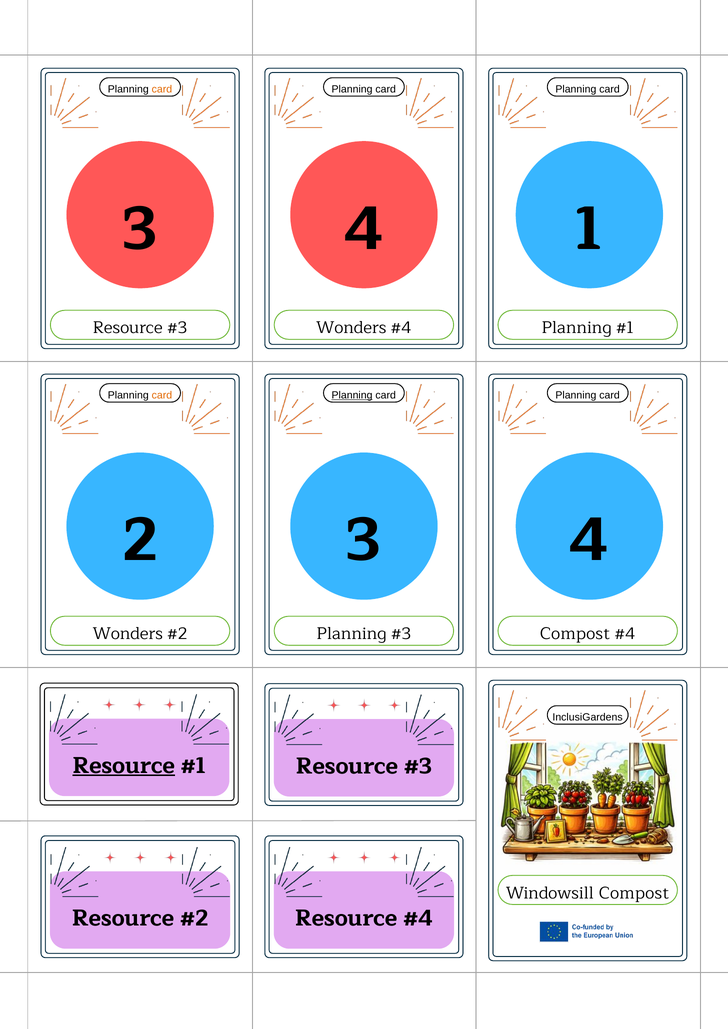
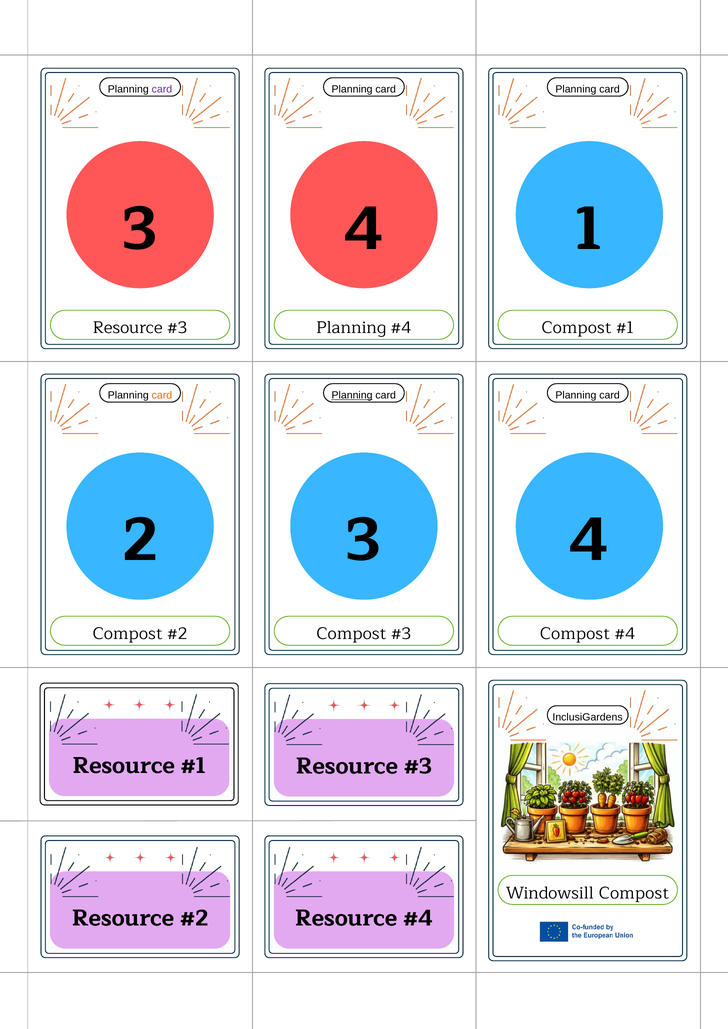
card at (162, 89) colour: orange -> purple
Wonders at (351, 328): Wonders -> Planning
Planning at (577, 328): Planning -> Compost
Wonders at (128, 634): Wonders -> Compost
Planning at (351, 634): Planning -> Compost
Resource at (124, 766) underline: present -> none
